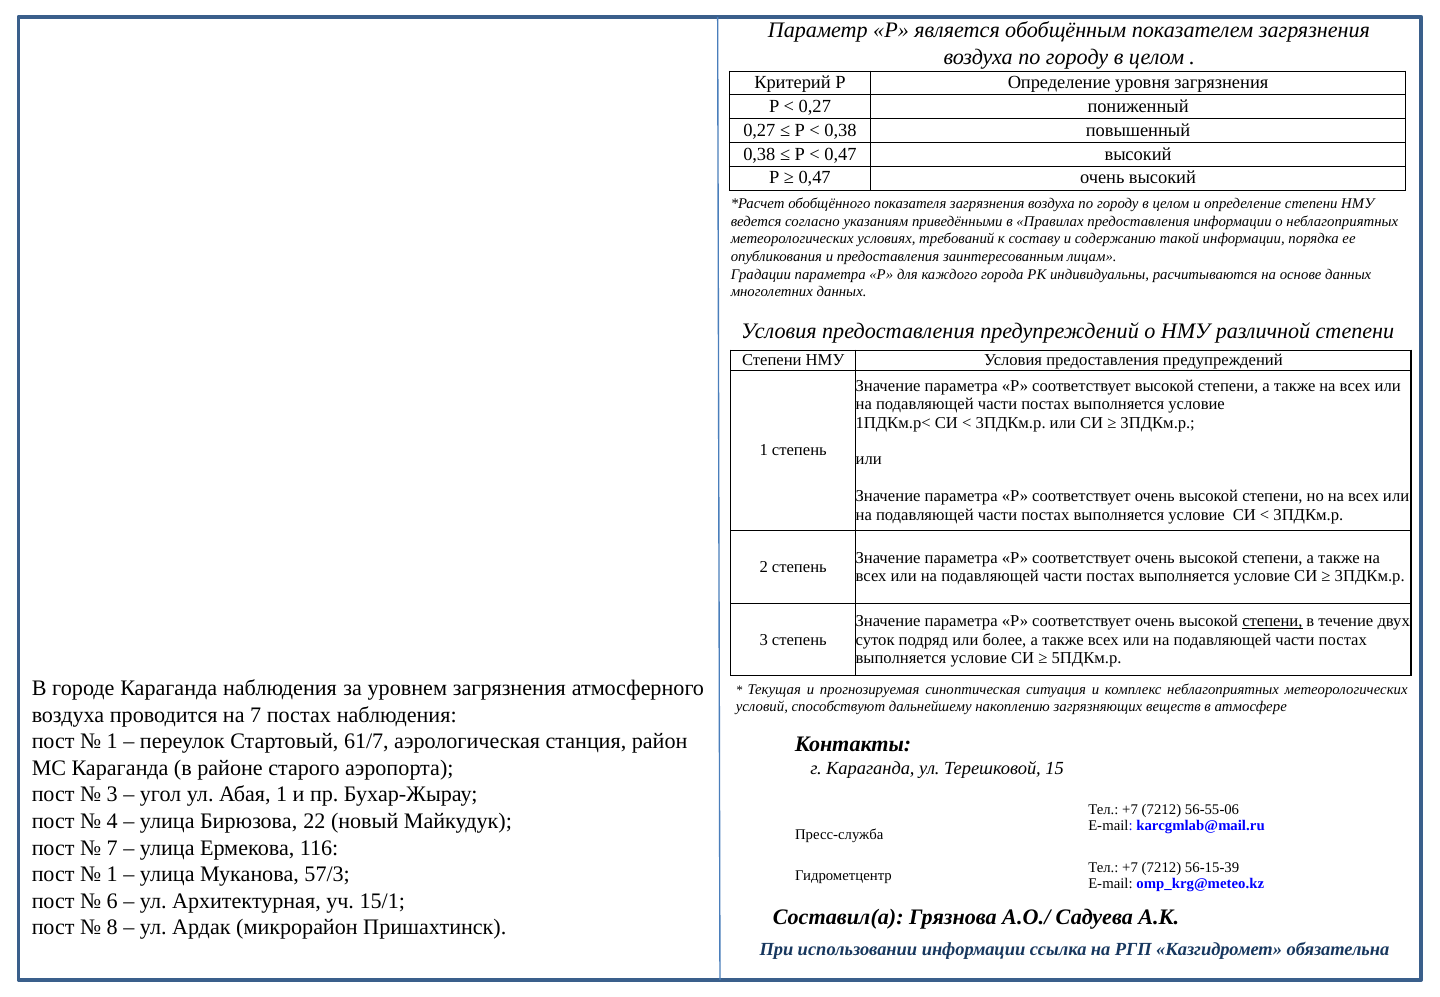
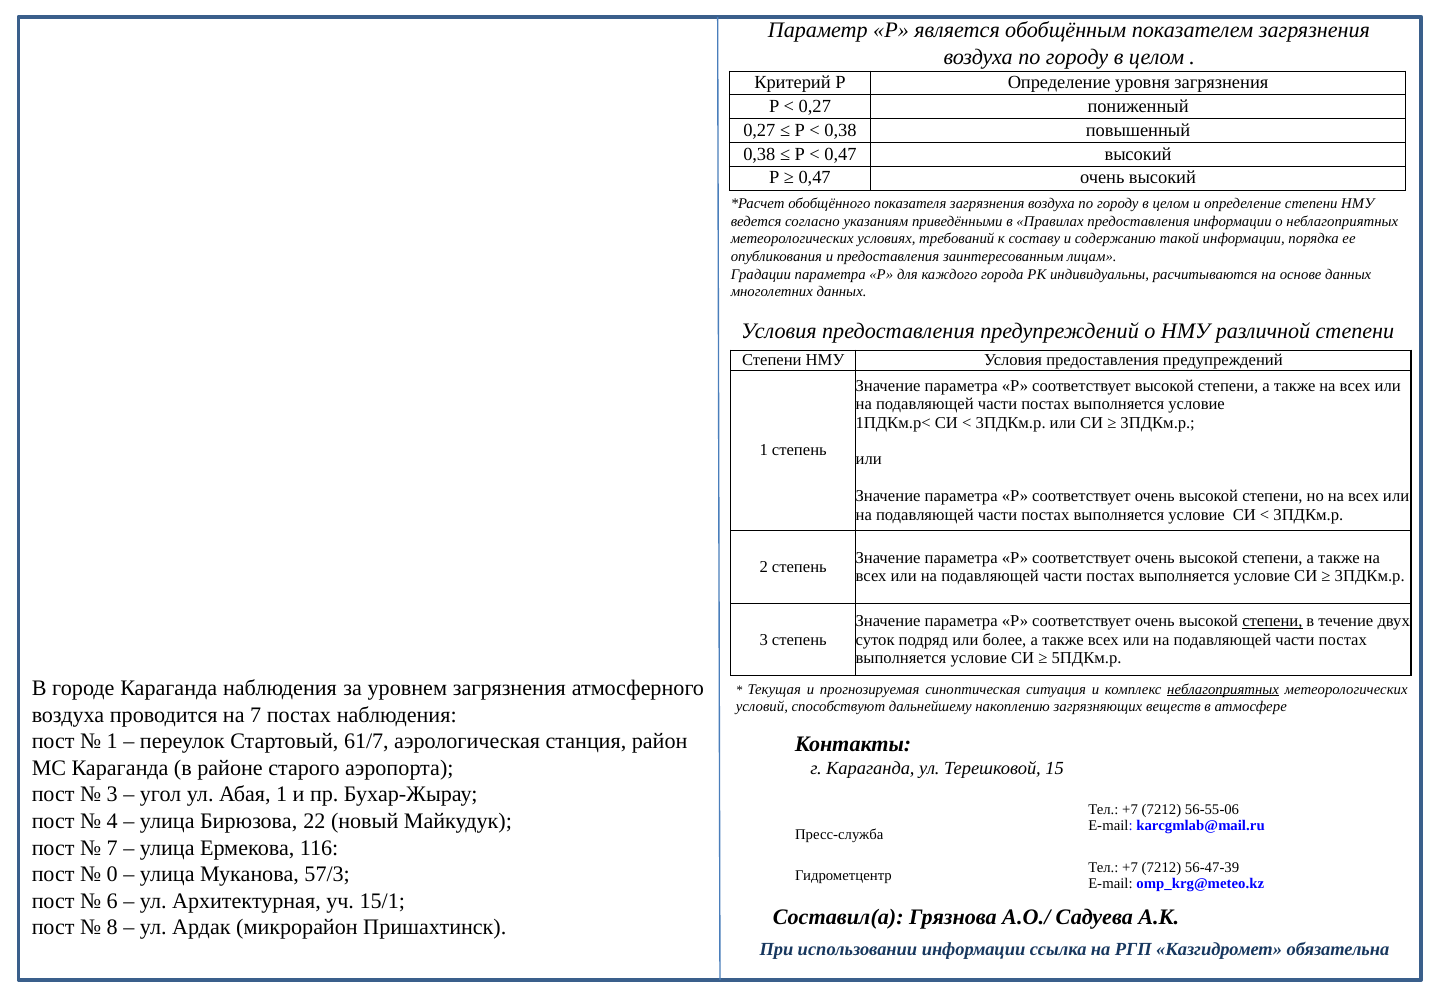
неблагоприятных at (1223, 689) underline: none -> present
56-15-39: 56-15-39 -> 56-47-39
1 at (112, 874): 1 -> 0
